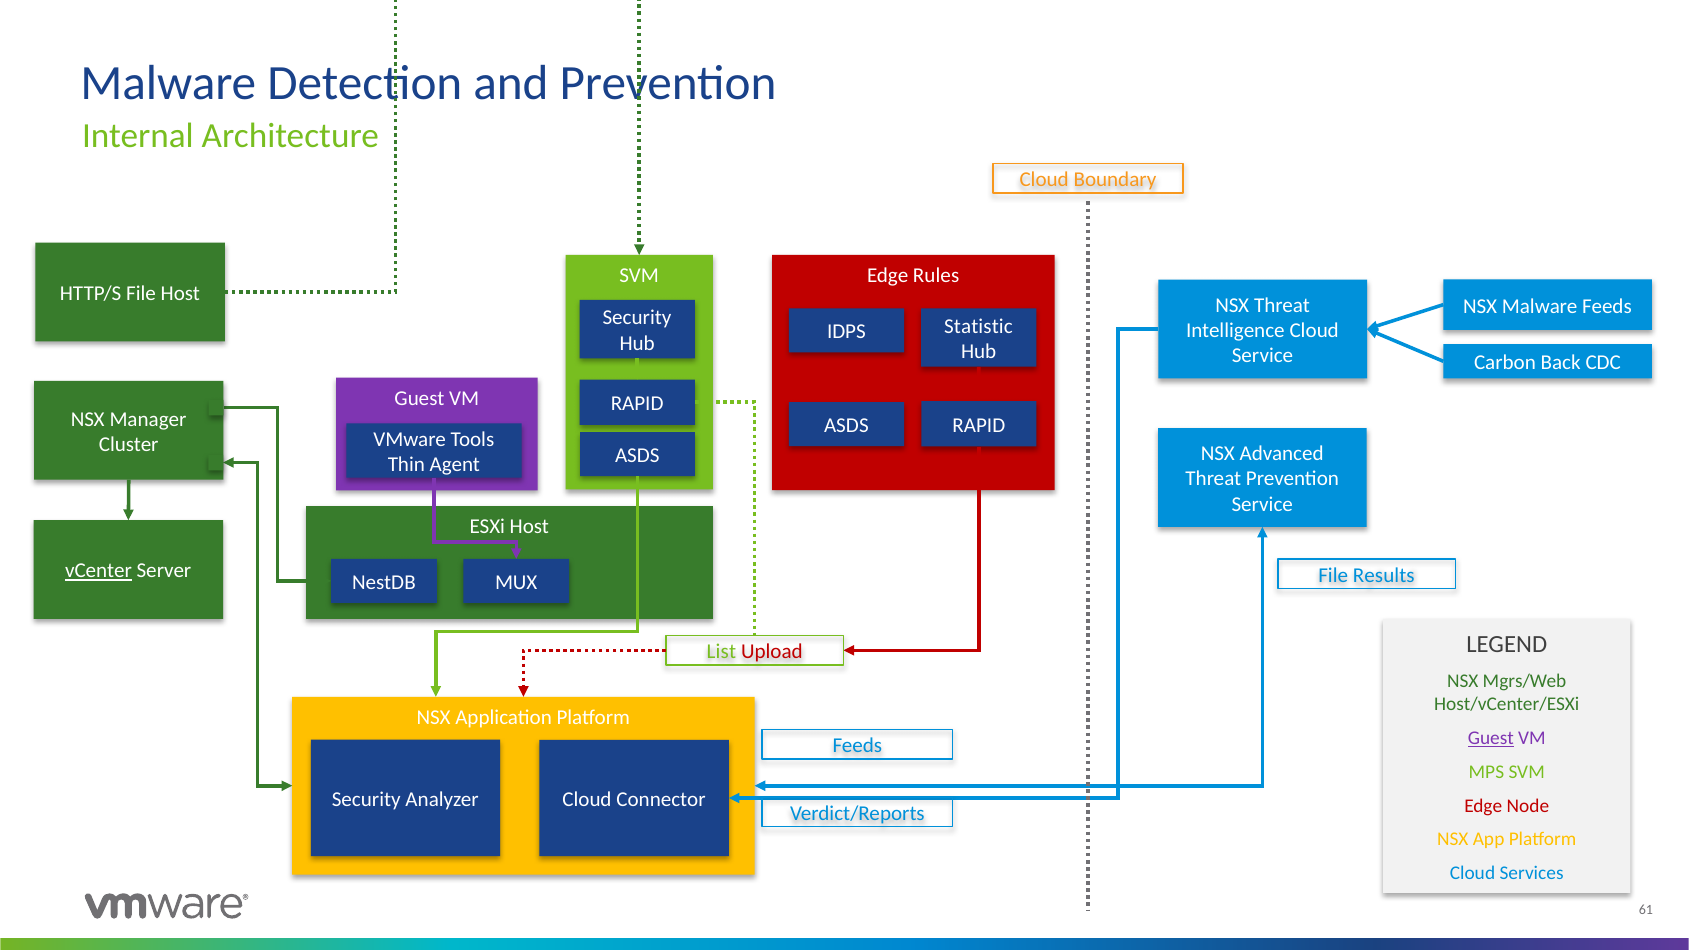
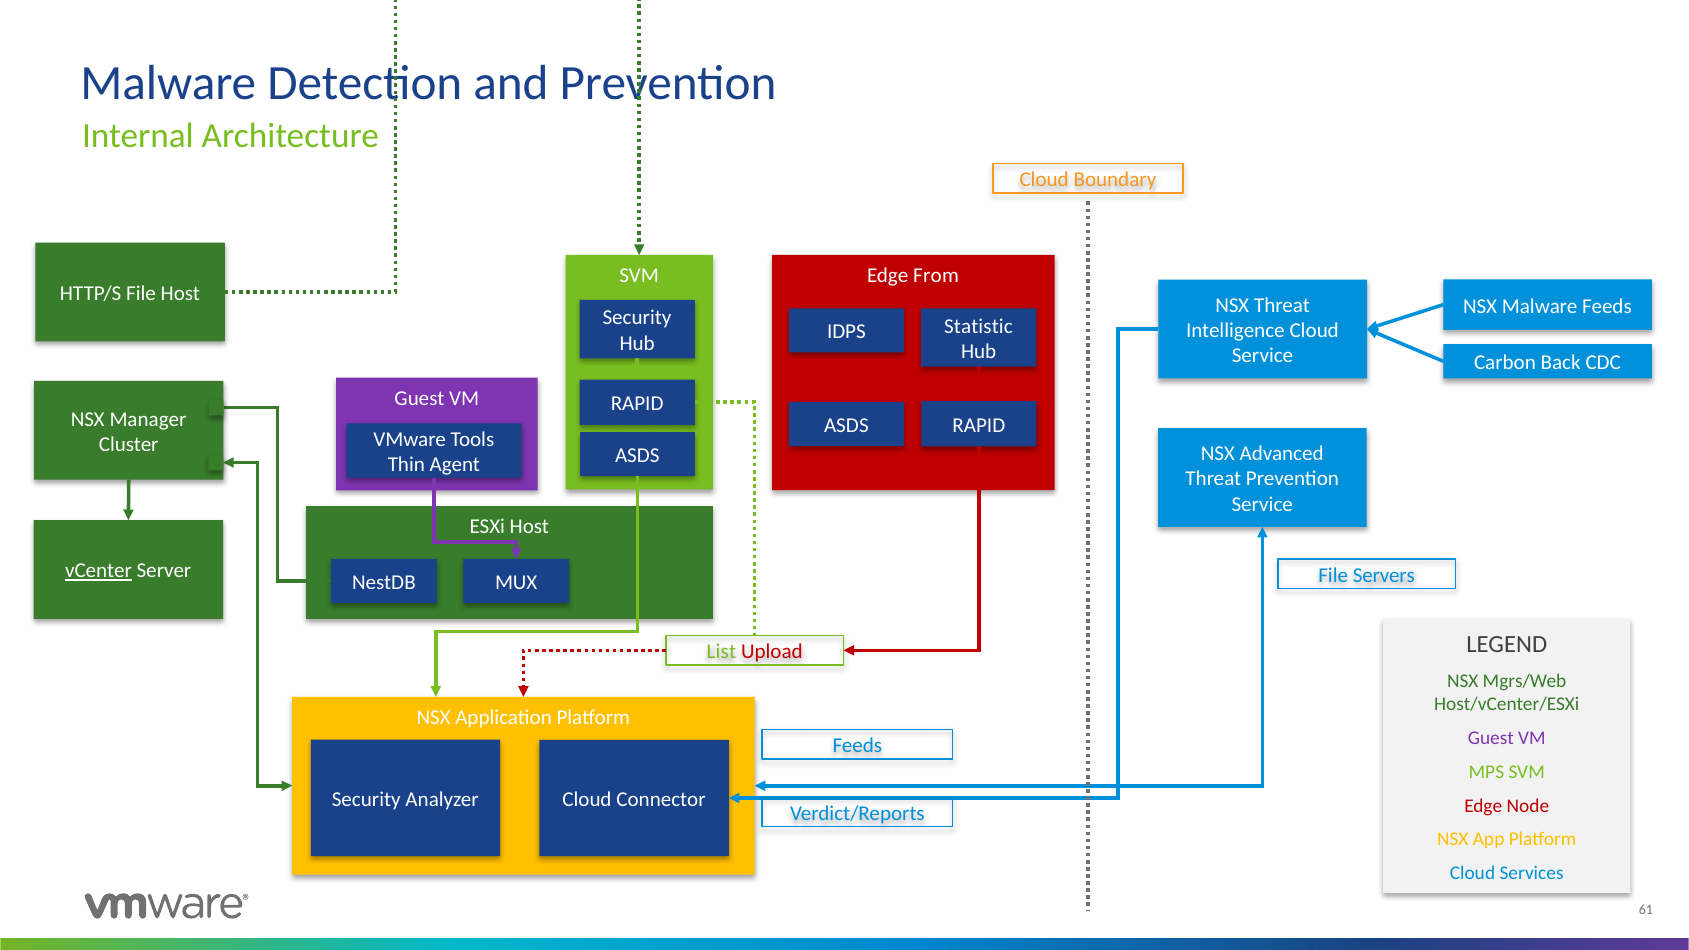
Rules: Rules -> From
Results: Results -> Servers
Guest at (1491, 738) underline: present -> none
